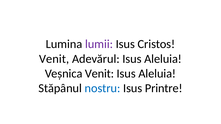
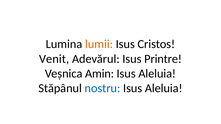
lumii colour: purple -> orange
Adevărul Isus Aleluia: Aleluia -> Printre
Veșnica Venit: Venit -> Amin
Printre at (164, 88): Printre -> Aleluia
